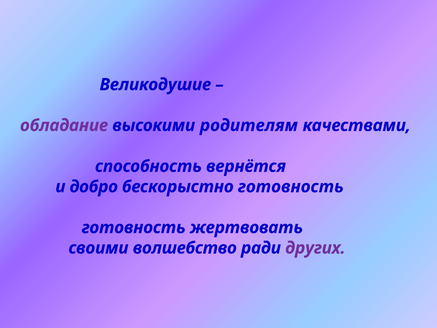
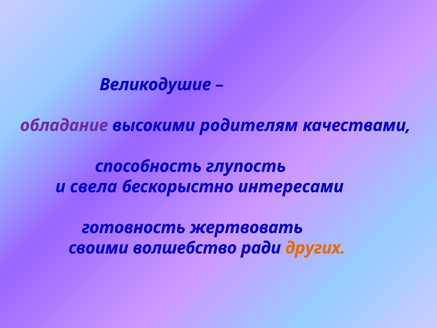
вернётся: вернётся -> глупость
добро: добро -> свела
бескорыстно готовность: готовность -> интересами
других colour: purple -> orange
